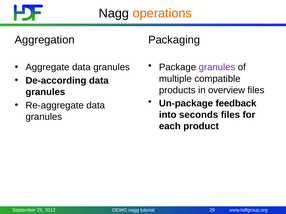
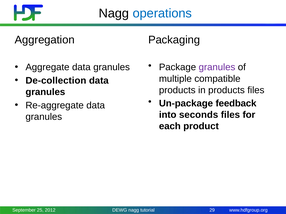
operations colour: orange -> blue
De-according: De-according -> De-collection
in overview: overview -> products
